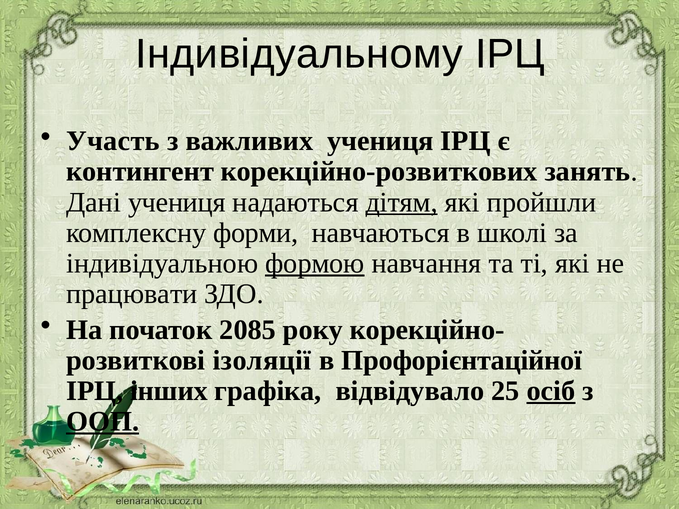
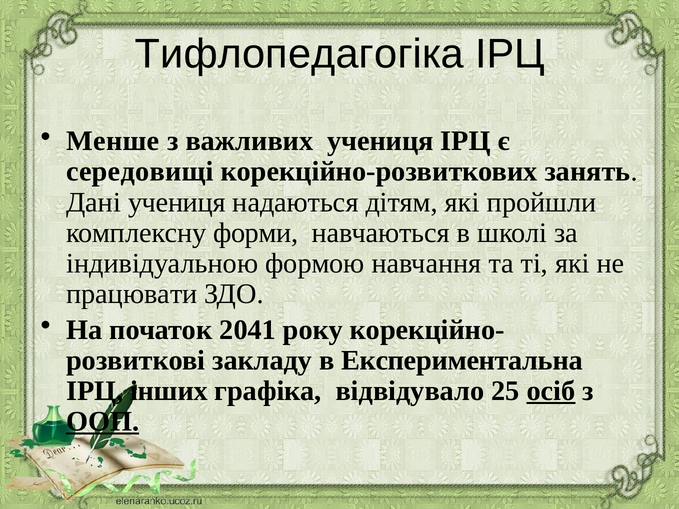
Індивідуальному: Індивідуальному -> Тифлопедагогіка
Участь: Участь -> Менше
контингент: контингент -> середовищі
дітям underline: present -> none
формою underline: present -> none
2085: 2085 -> 2041
ізоляції: ізоляції -> закладу
Профорієнтаційної: Профорієнтаційної -> Експериментальна
